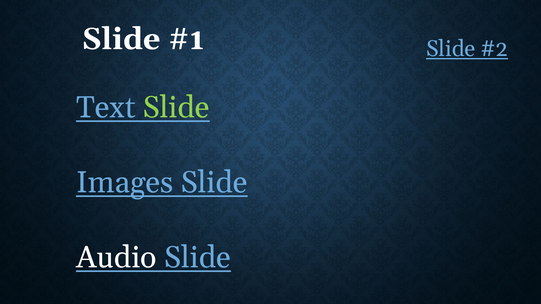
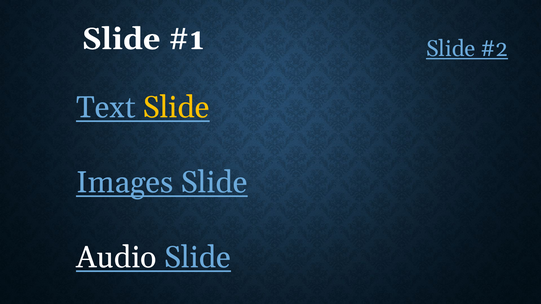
Slide at (176, 107) colour: light green -> yellow
